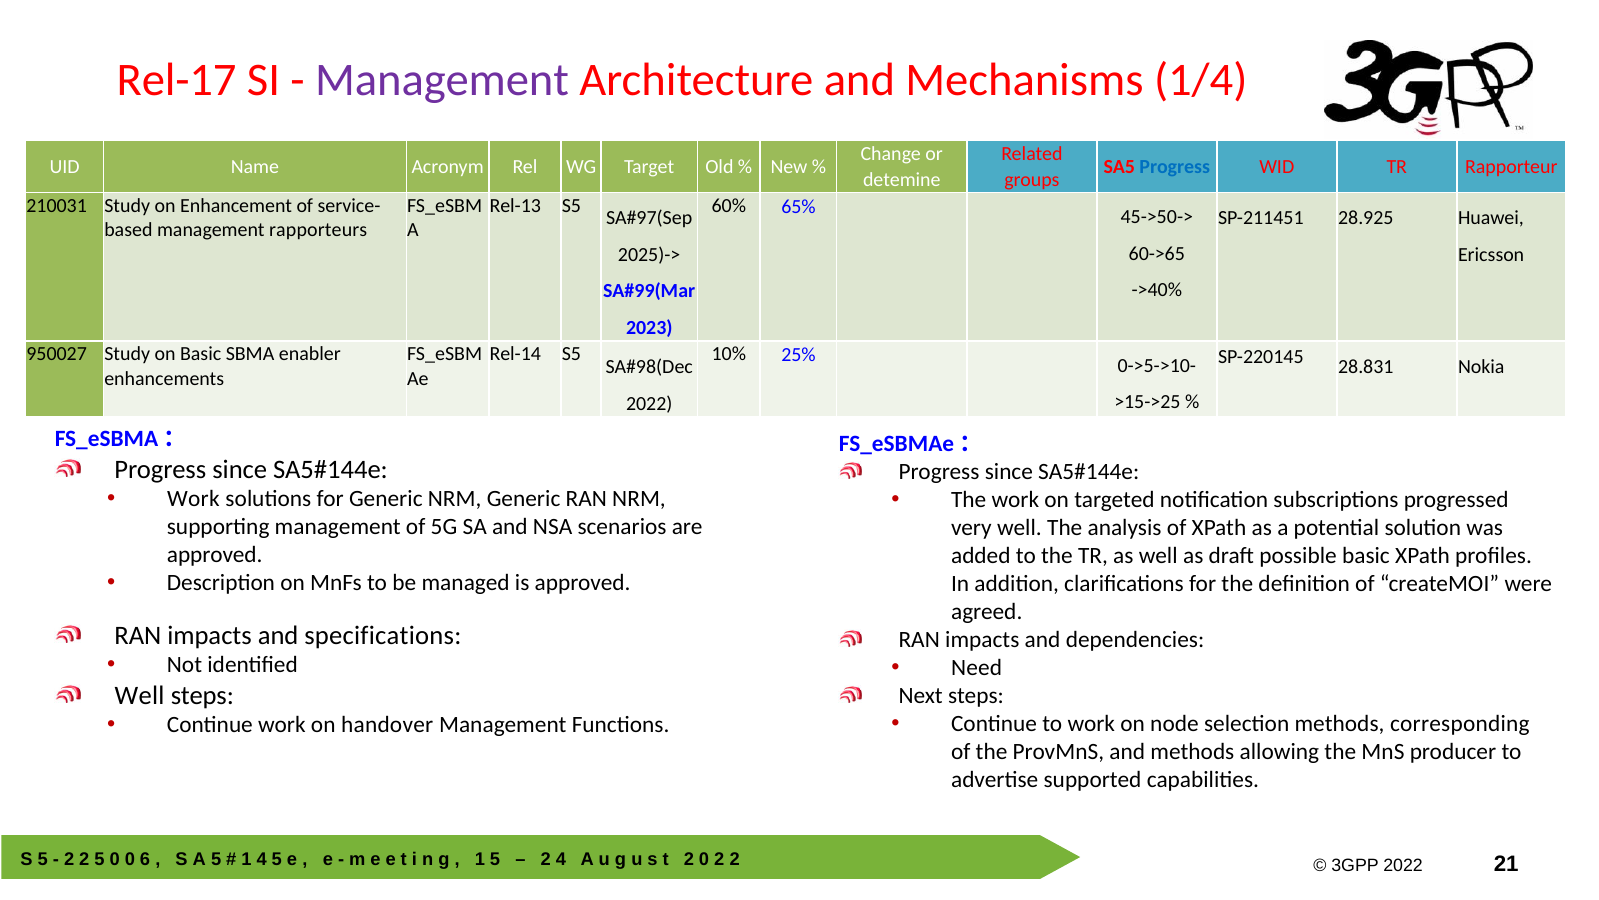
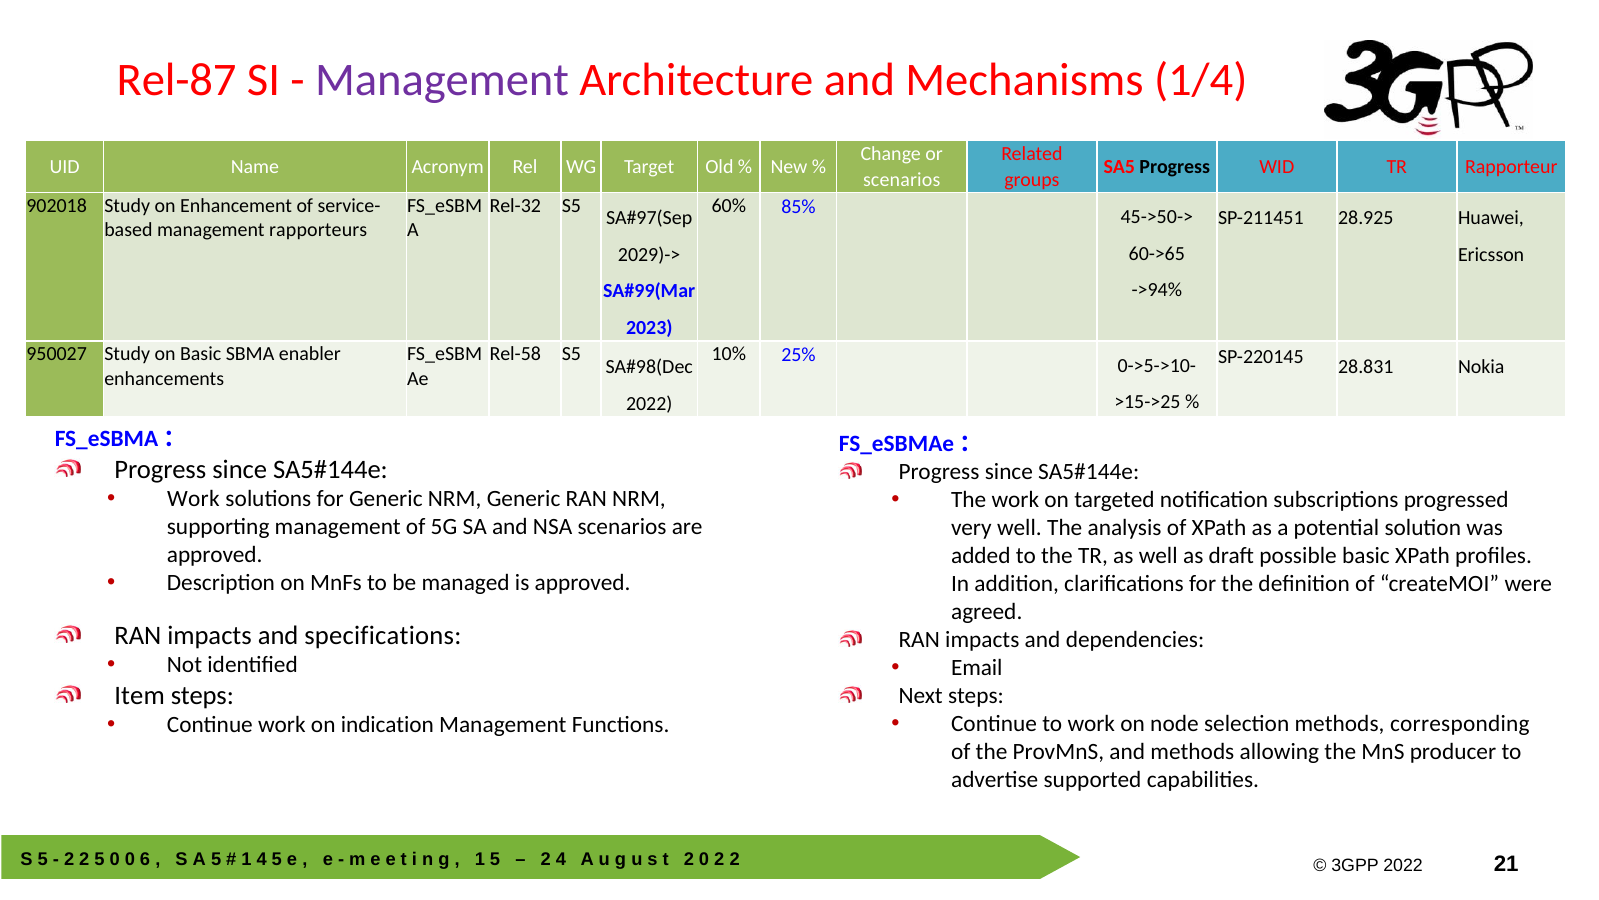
Rel-17: Rel-17 -> Rel-87
Progress at (1175, 167) colour: blue -> black
detemine at (902, 180): detemine -> scenarios
210031: 210031 -> 902018
Rel-13: Rel-13 -> Rel-32
65%: 65% -> 85%
2025)->: 2025)-> -> 2029)->
->40%: ->40% -> ->94%
Rel-14: Rel-14 -> Rel-58
Need: Need -> Email
Well at (140, 695): Well -> Item
handover: handover -> indication
